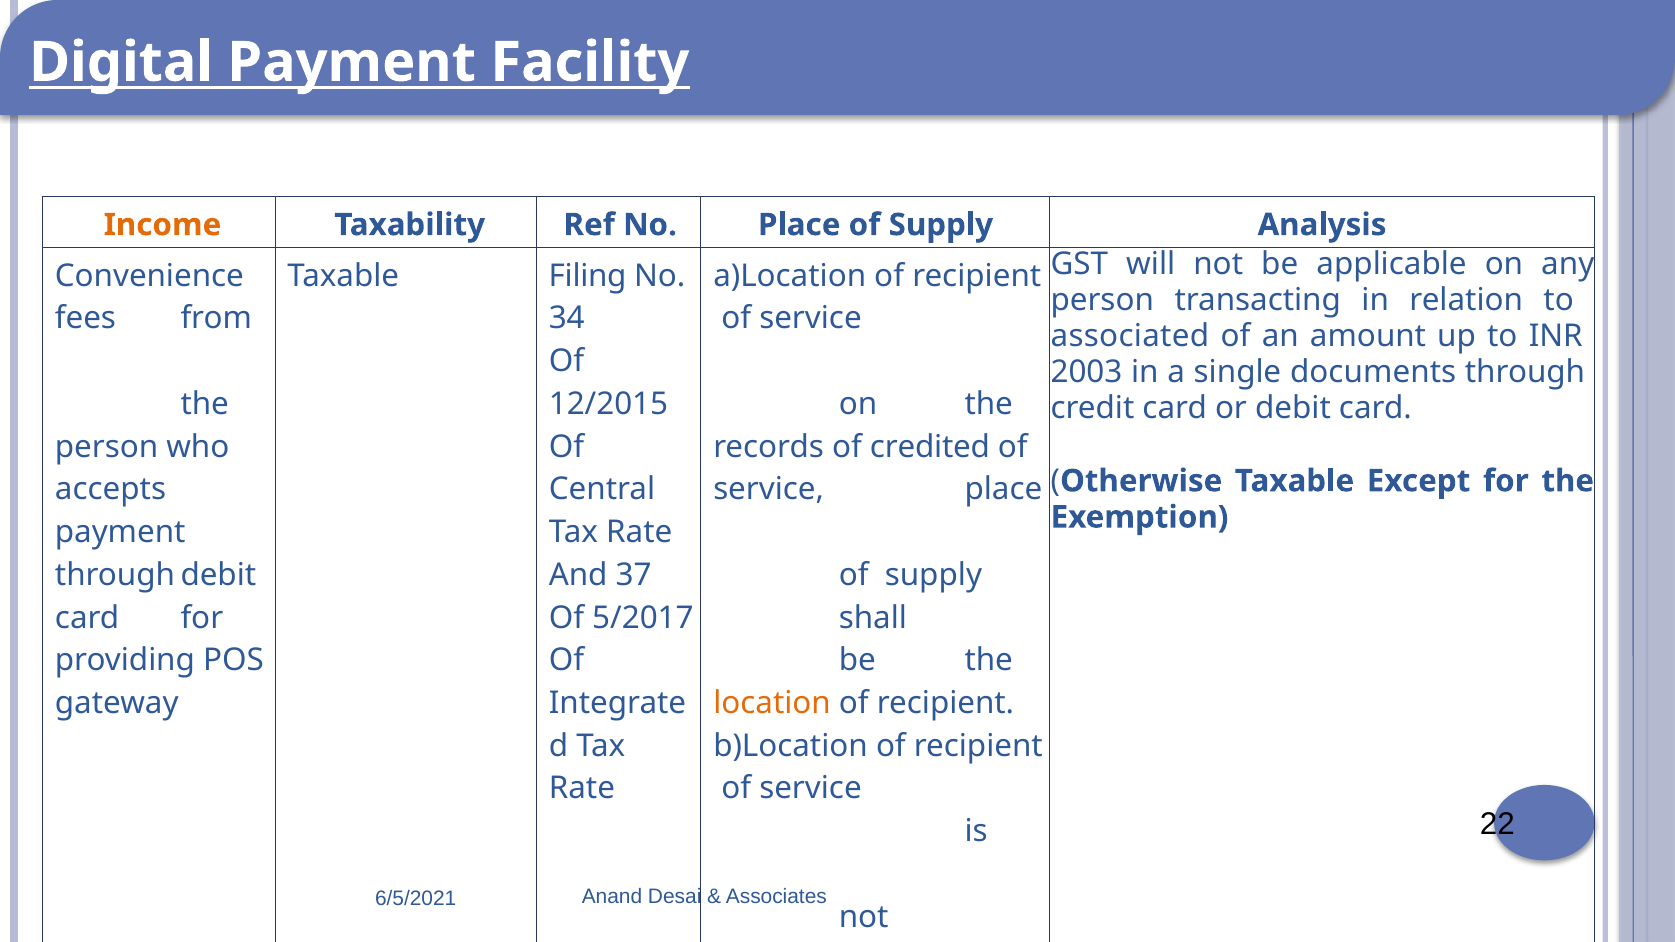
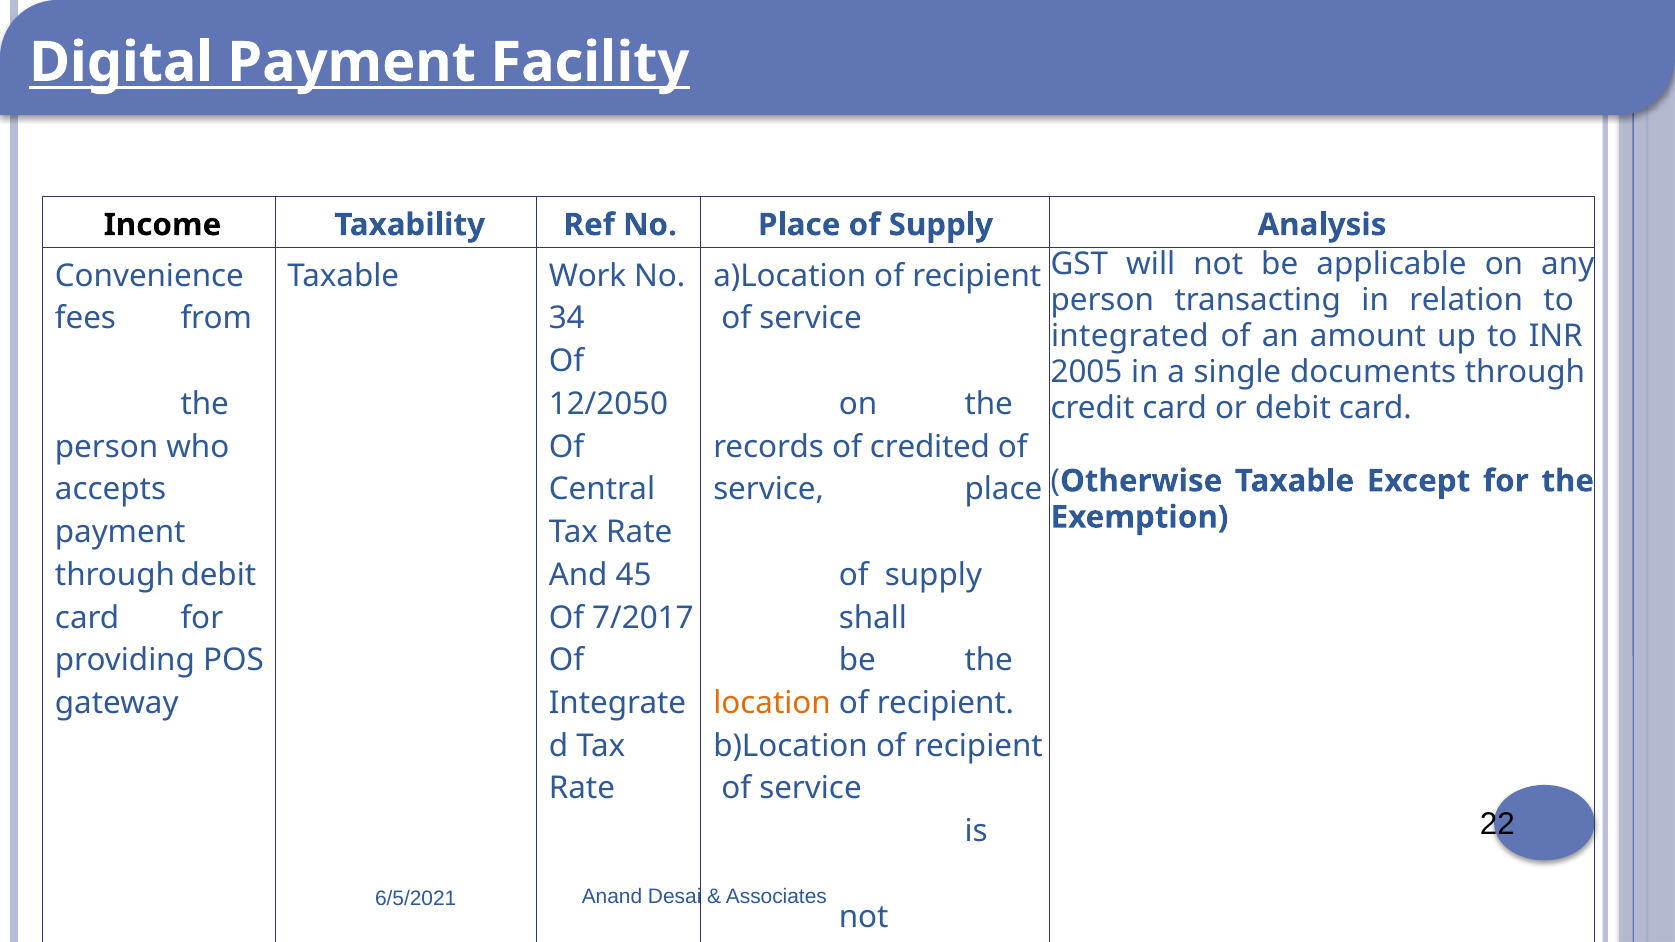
Income colour: orange -> black
Filing: Filing -> Work
associated: associated -> integrated
2003: 2003 -> 2005
12/2015: 12/2015 -> 12/2050
37: 37 -> 45
5/2017: 5/2017 -> 7/2017
